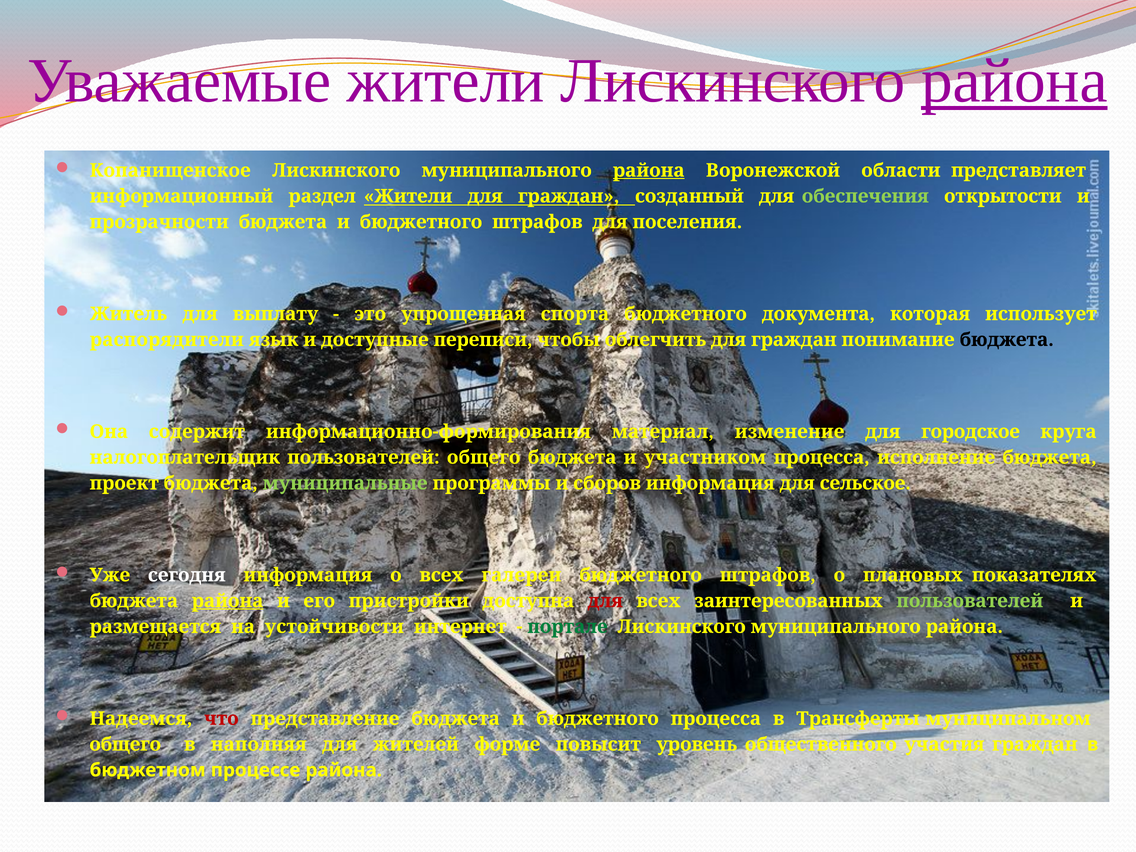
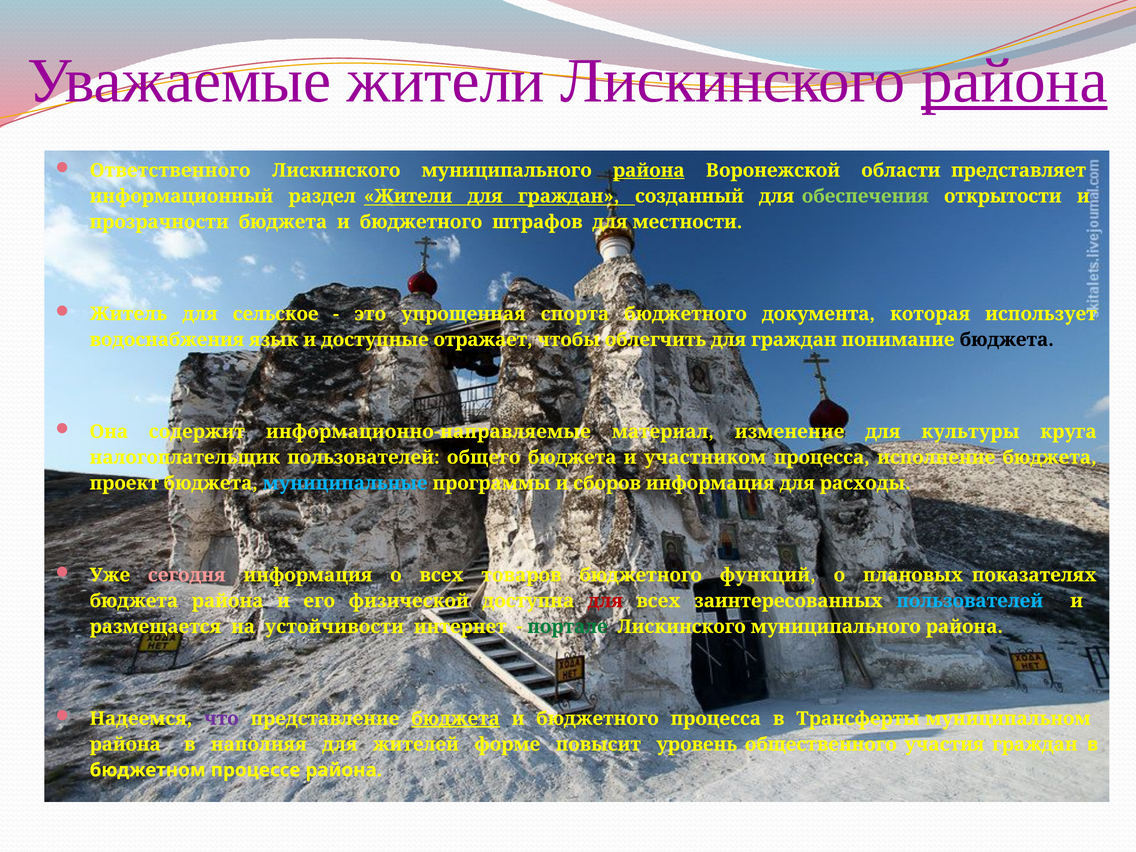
Копанищенское: Копанищенское -> Ответственного
поселения: поселения -> местности
выплату: выплату -> сельское
распорядители: распорядители -> водоснабжения
переписи: переписи -> отражает
информационно-формирования: информационно-формирования -> информационно-направляемые
городское: городское -> культуры
муниципальные colour: light green -> light blue
сельское: сельское -> расходы
сегодня colour: white -> pink
галереи: галереи -> товаров
штрафов at (768, 575): штрафов -> функций
района at (228, 601) underline: present -> none
пристройки: пристройки -> физической
пользователей at (970, 601) colour: light green -> light blue
что colour: red -> purple
бюджета at (456, 719) underline: none -> present
общего at (125, 744): общего -> района
